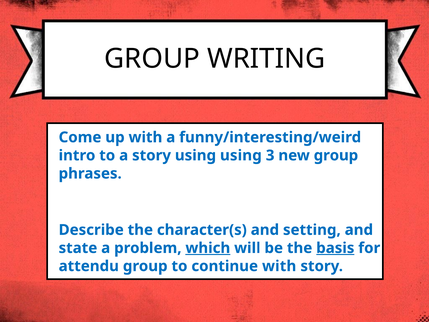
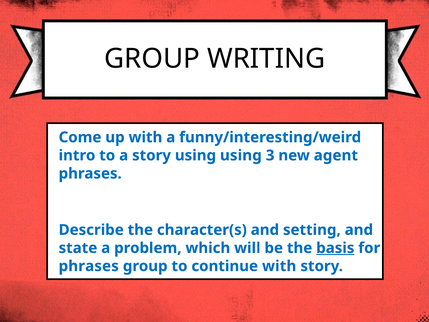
new group: group -> agent
which underline: present -> none
attendu at (89, 266): attendu -> phrases
